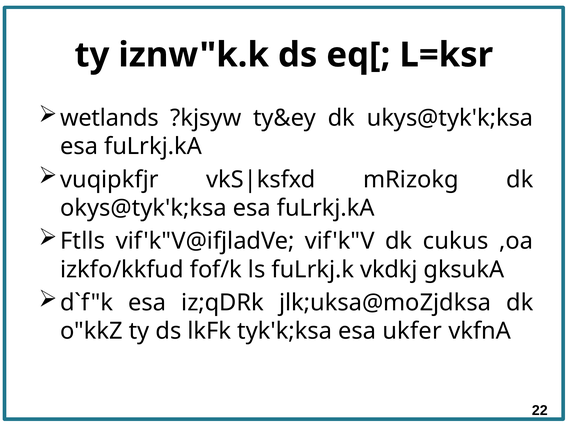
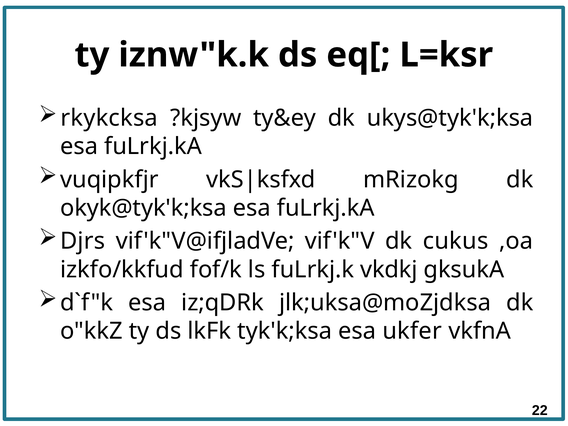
wetlands: wetlands -> rkykcksa
okys@tyk'k;ksa: okys@tyk'k;ksa -> okyk@tyk'k;ksa
Ftlls: Ftlls -> Djrs
